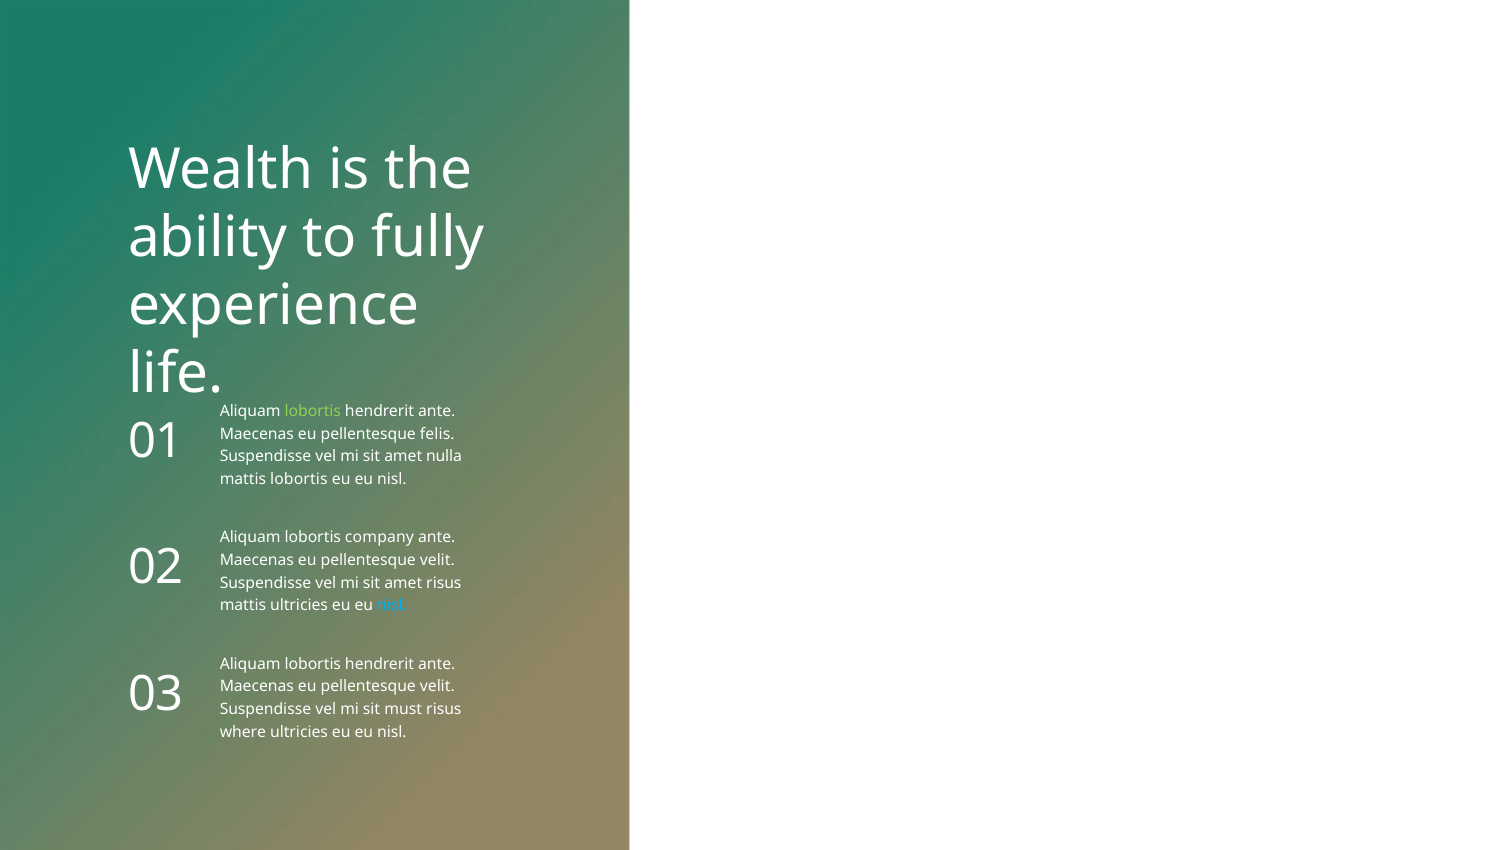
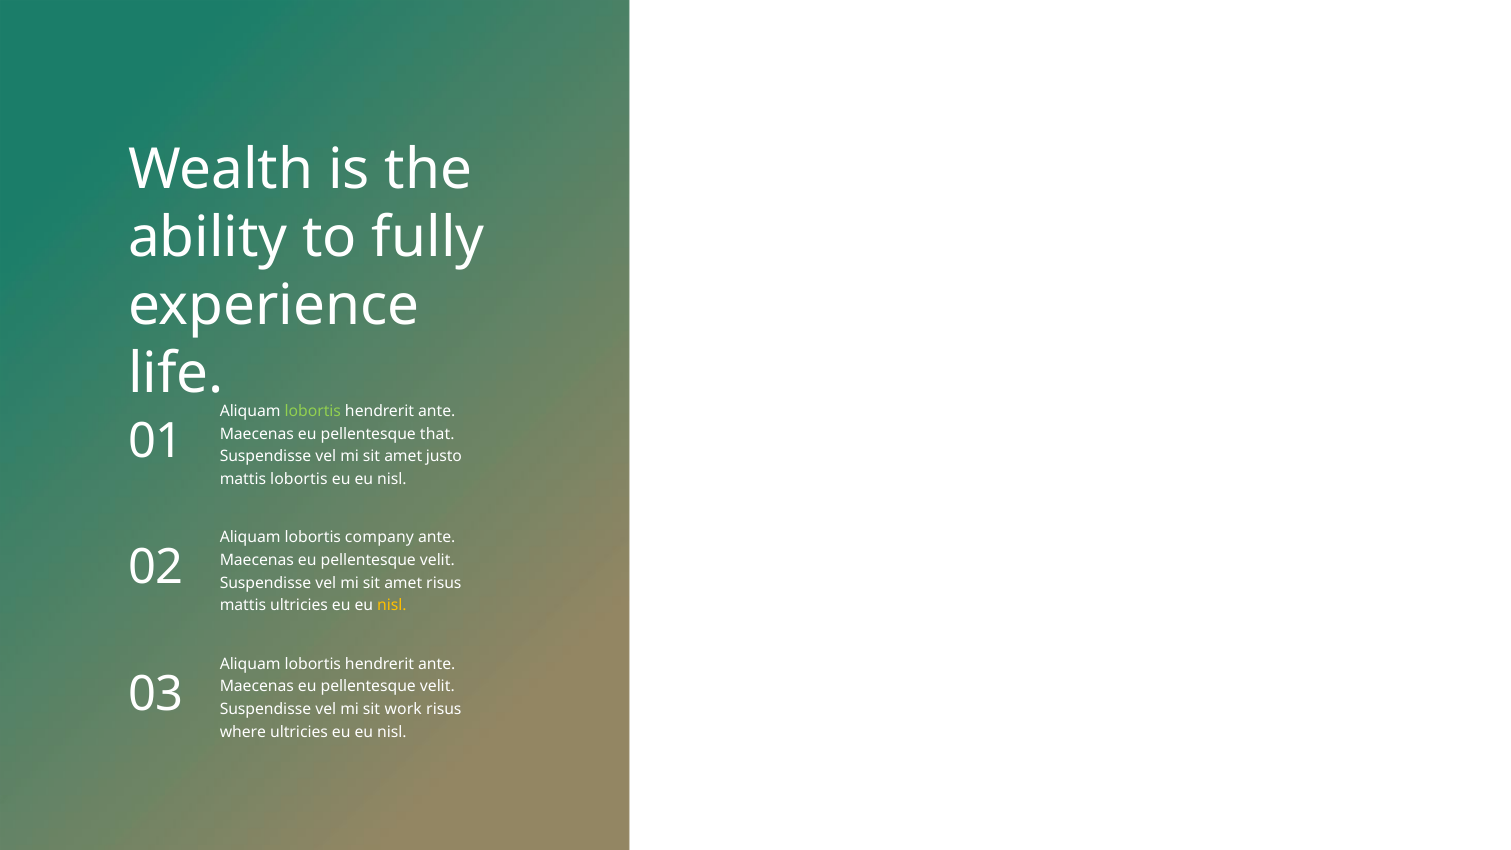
felis: felis -> that
nulla: nulla -> justo
nisl at (392, 606) colour: light blue -> yellow
must: must -> work
